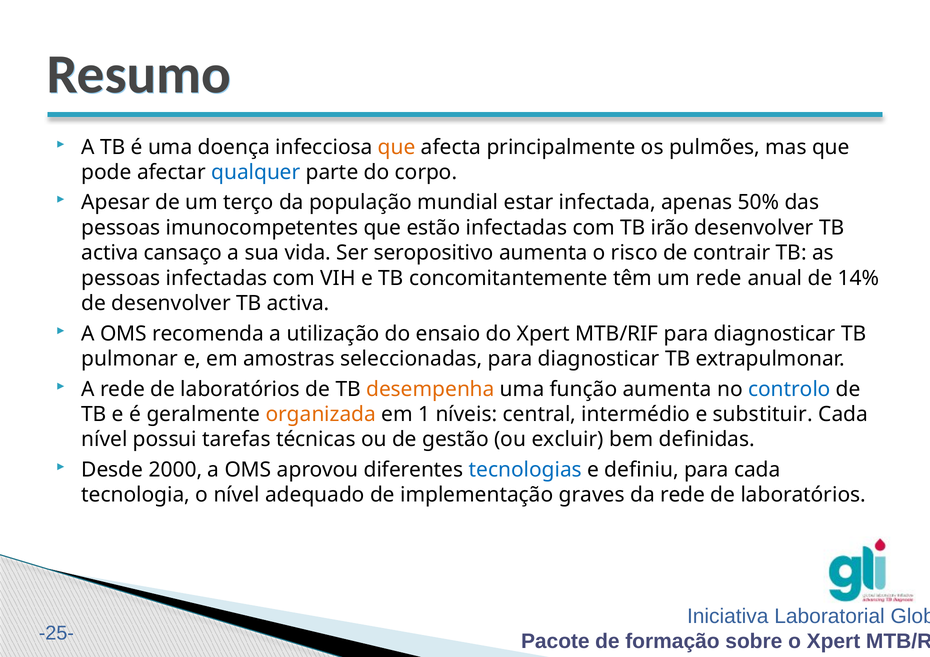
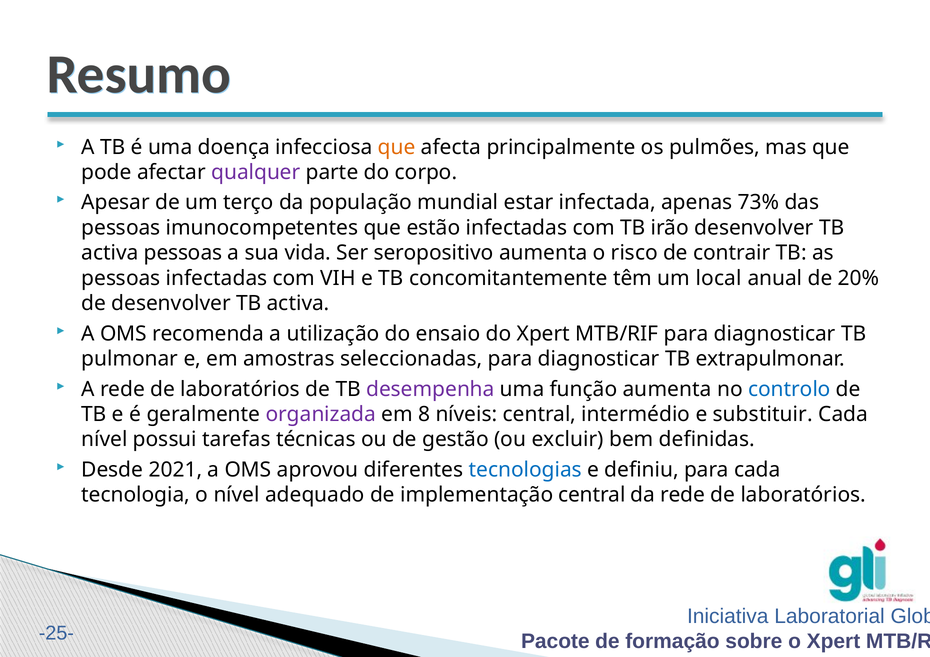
qualquer colour: blue -> purple
50%: 50% -> 73%
activa cansaço: cansaço -> pessoas
um rede: rede -> local
14%: 14% -> 20%
desempenha colour: orange -> purple
organizada colour: orange -> purple
1: 1 -> 8
2000: 2000 -> 2021
implementação graves: graves -> central
